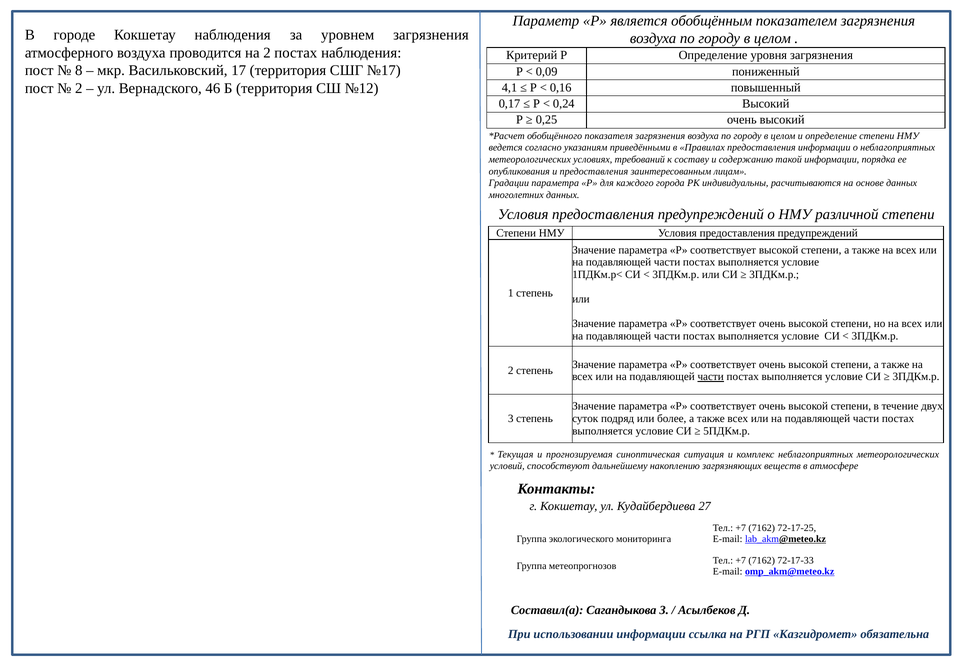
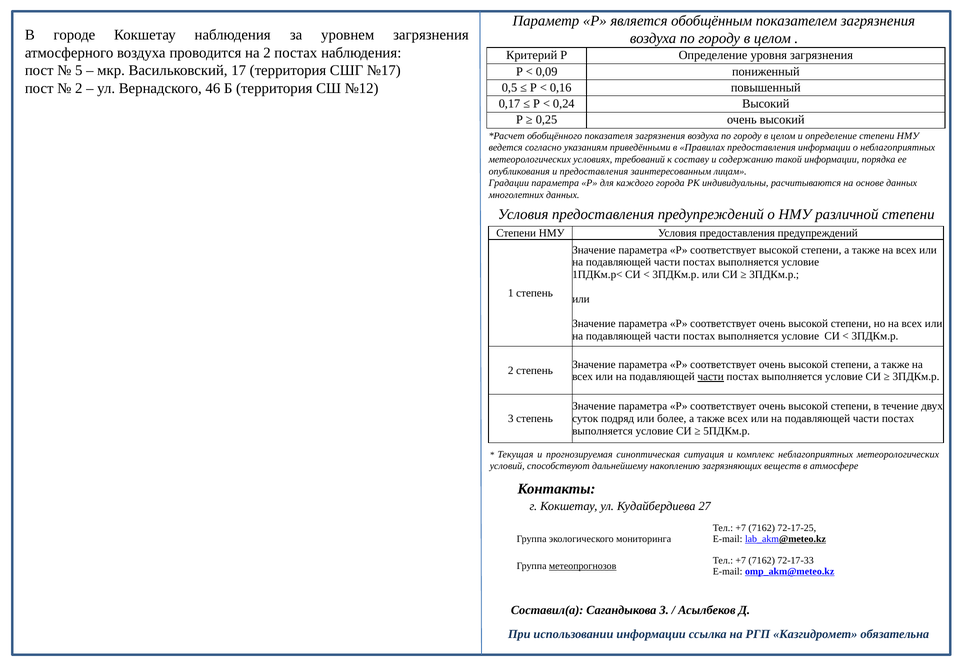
8: 8 -> 5
4,1: 4,1 -> 0,5
метеопрогнозов underline: none -> present
